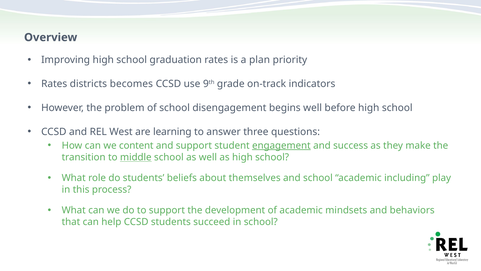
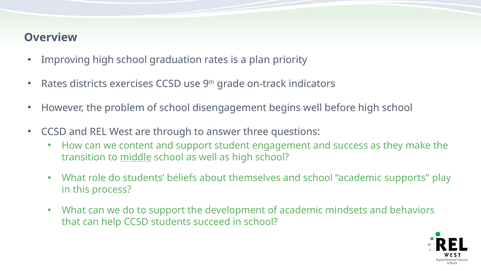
becomes: becomes -> exercises
learning: learning -> through
engagement underline: present -> none
including: including -> supports
